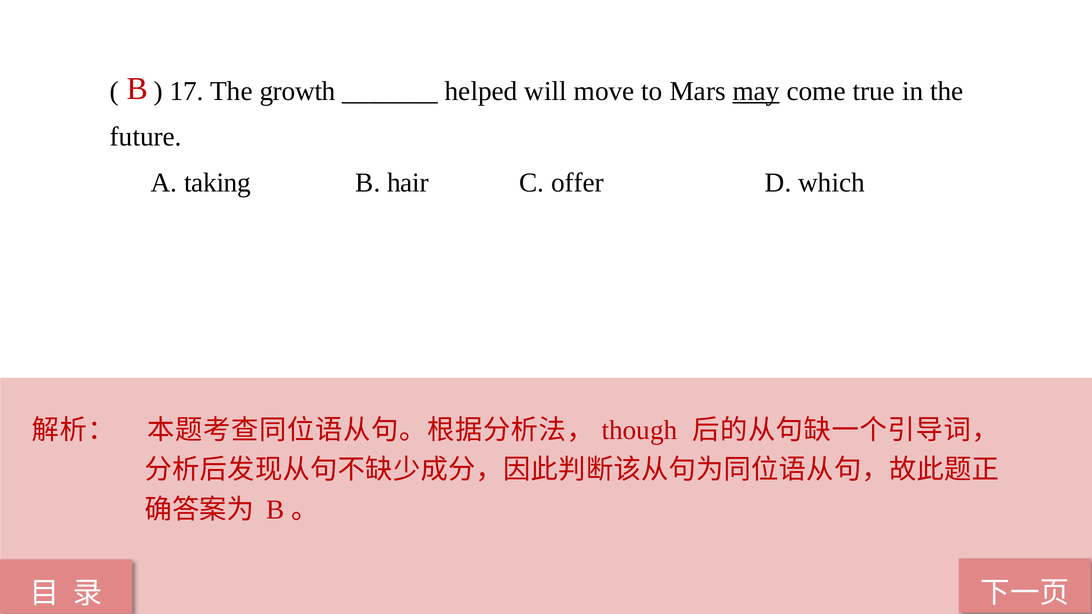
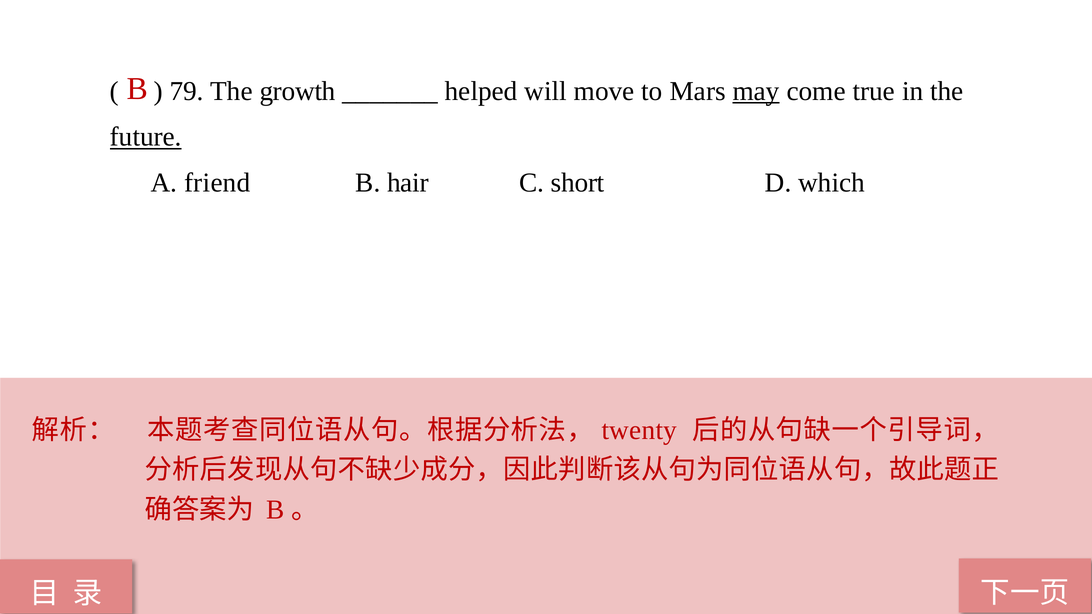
17: 17 -> 79
future underline: none -> present
taking: taking -> friend
offer: offer -> short
though: though -> twenty
